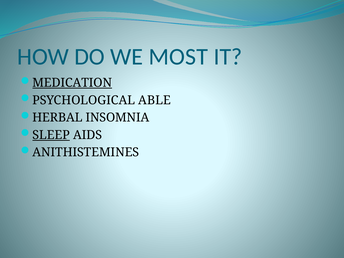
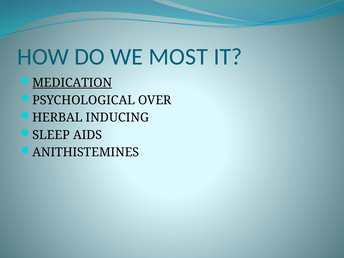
ABLE: ABLE -> OVER
INSOMNIA: INSOMNIA -> INDUCING
SLEEP underline: present -> none
